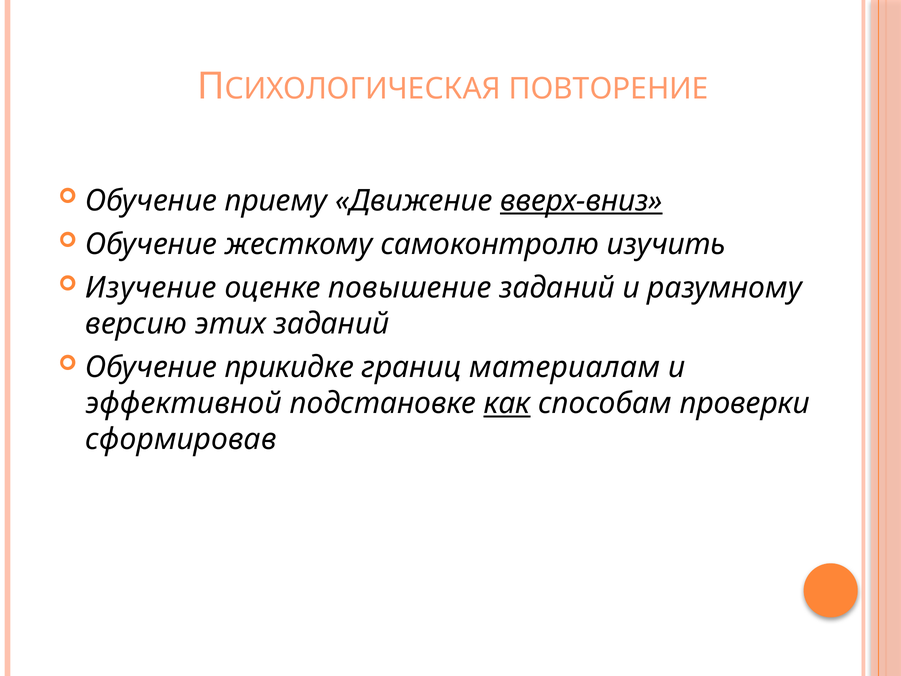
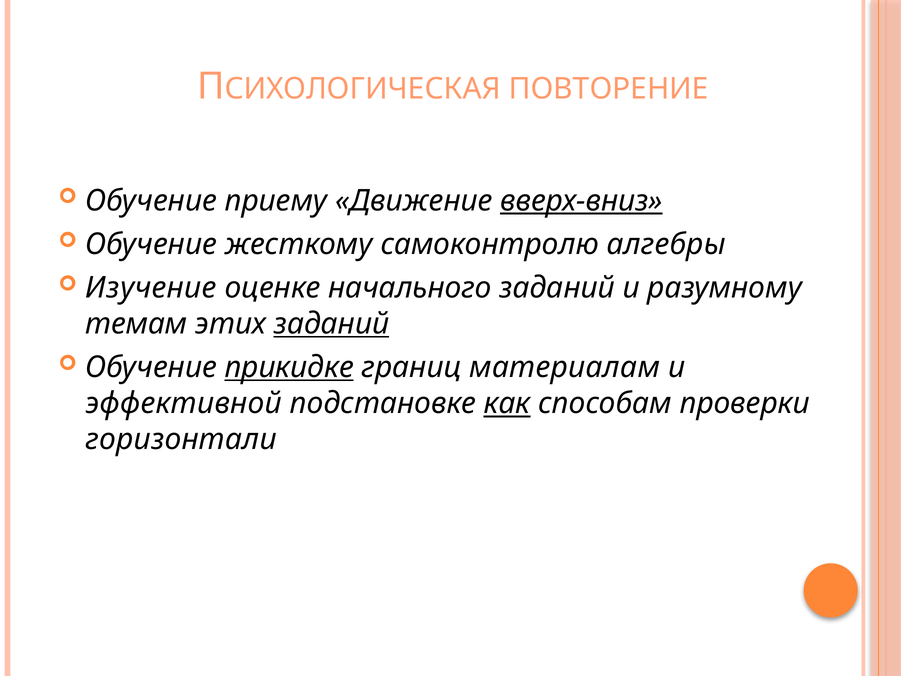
изучить: изучить -> алгебры
повышение: повышение -> начального
версию: версию -> темам
заданий at (331, 324) underline: none -> present
прикидке underline: none -> present
сформировав: сформировав -> горизонтали
